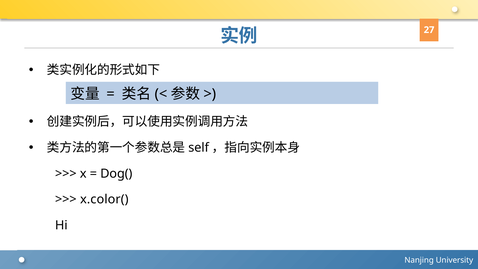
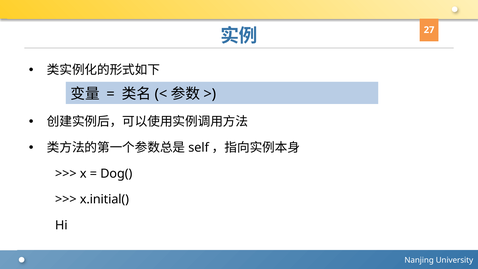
x.color(: x.color( -> x.initial(
